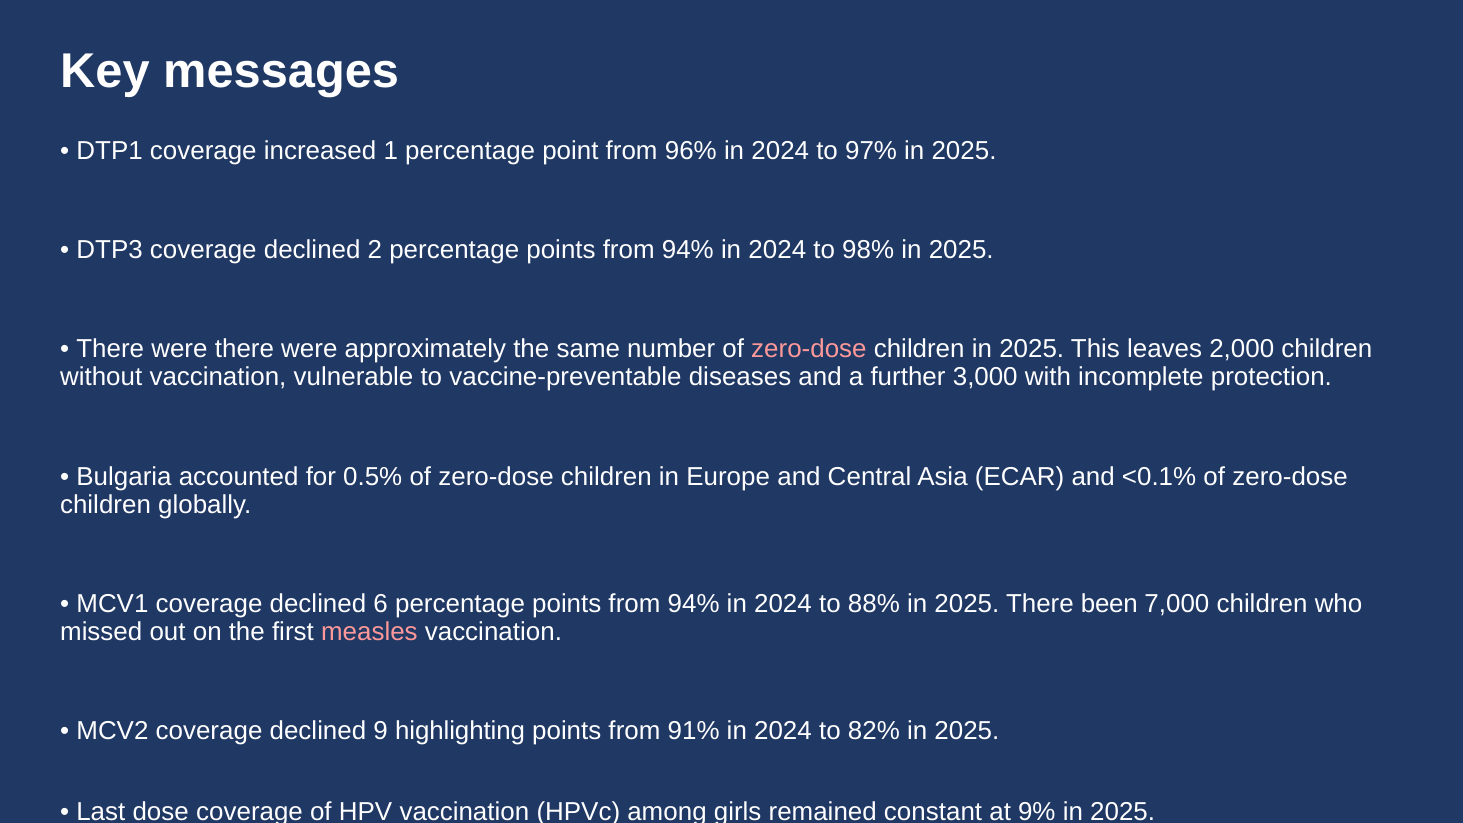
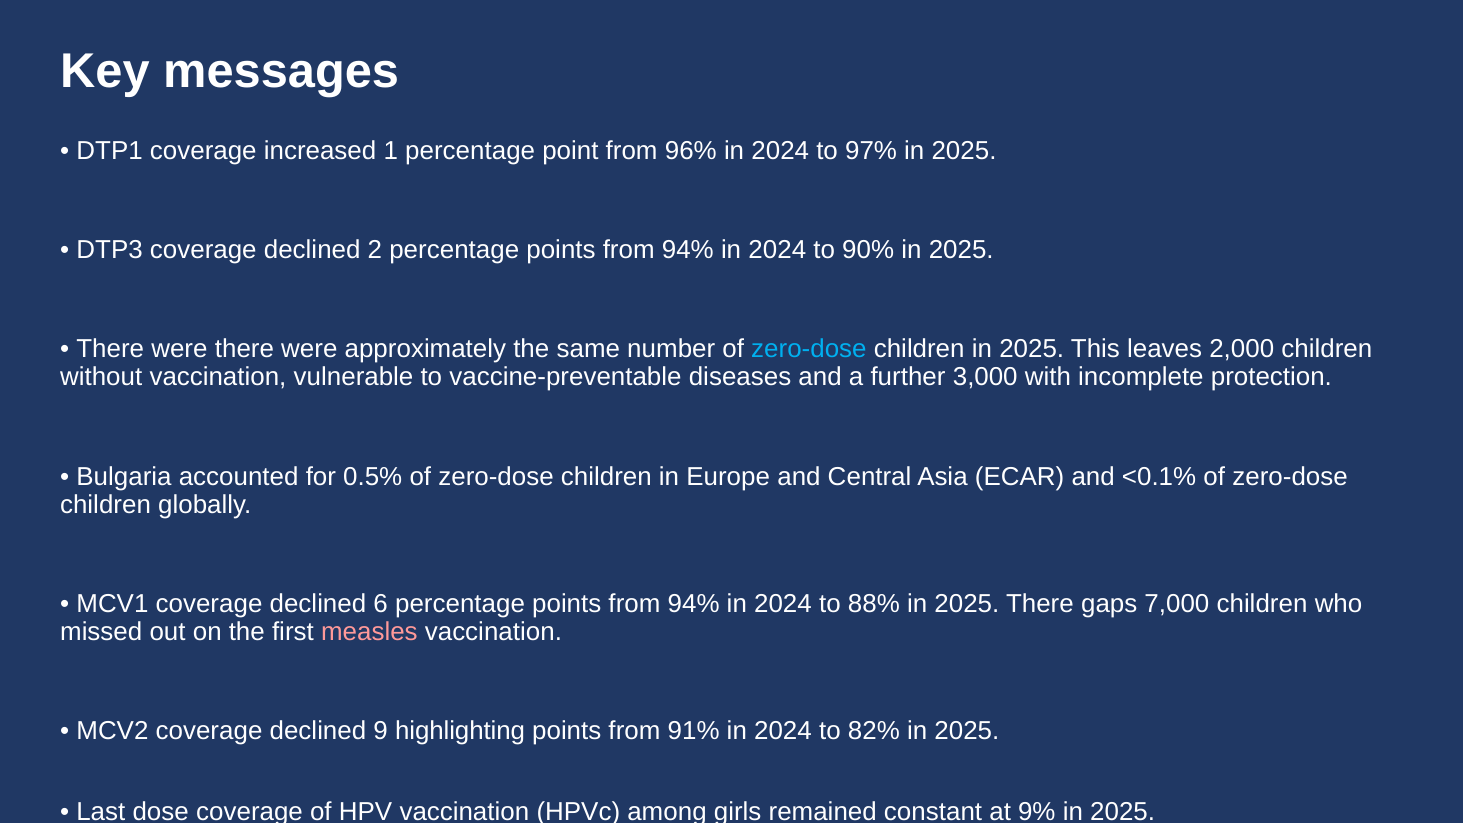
98%: 98% -> 90%
zero-dose at (809, 349) colour: pink -> light blue
been: been -> gaps
